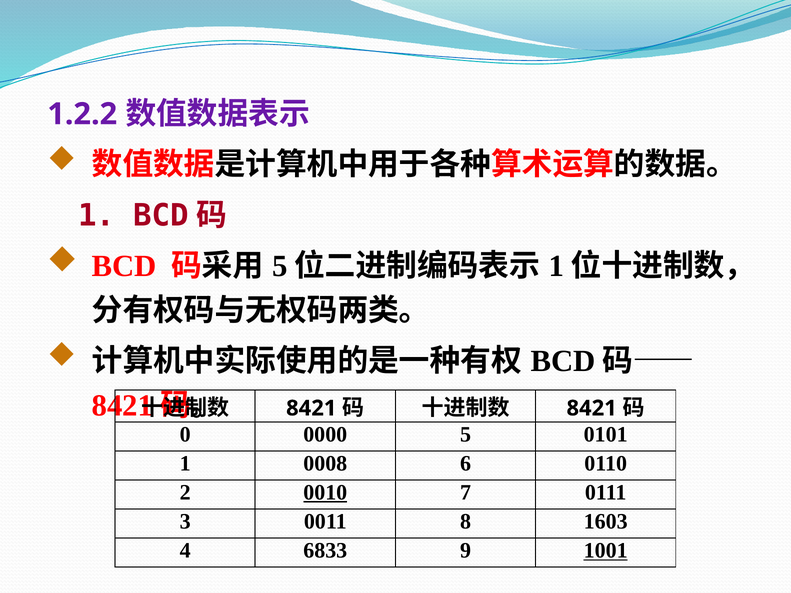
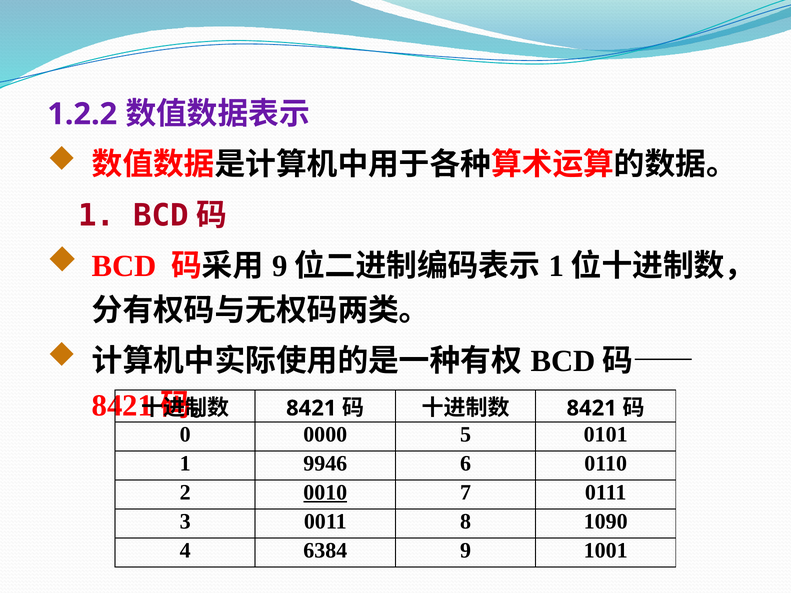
5 at (280, 266): 5 -> 9
0008: 0008 -> 9946
1603: 1603 -> 1090
6833: 6833 -> 6384
1001 underline: present -> none
